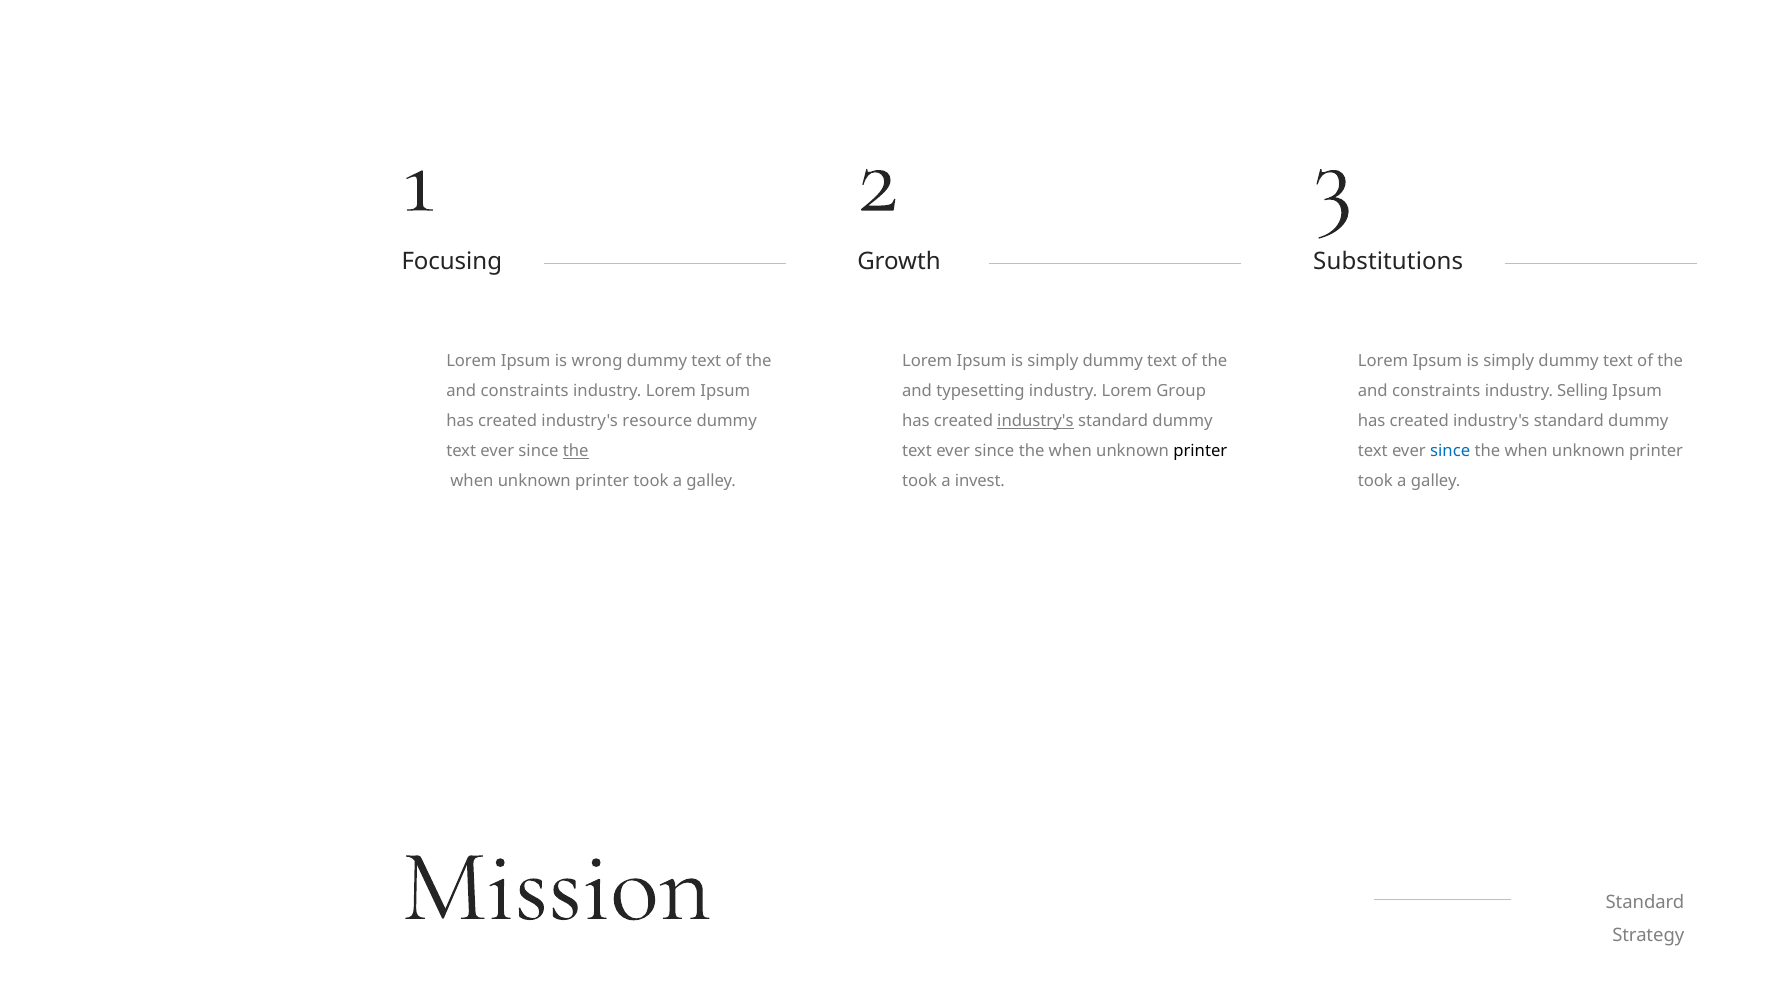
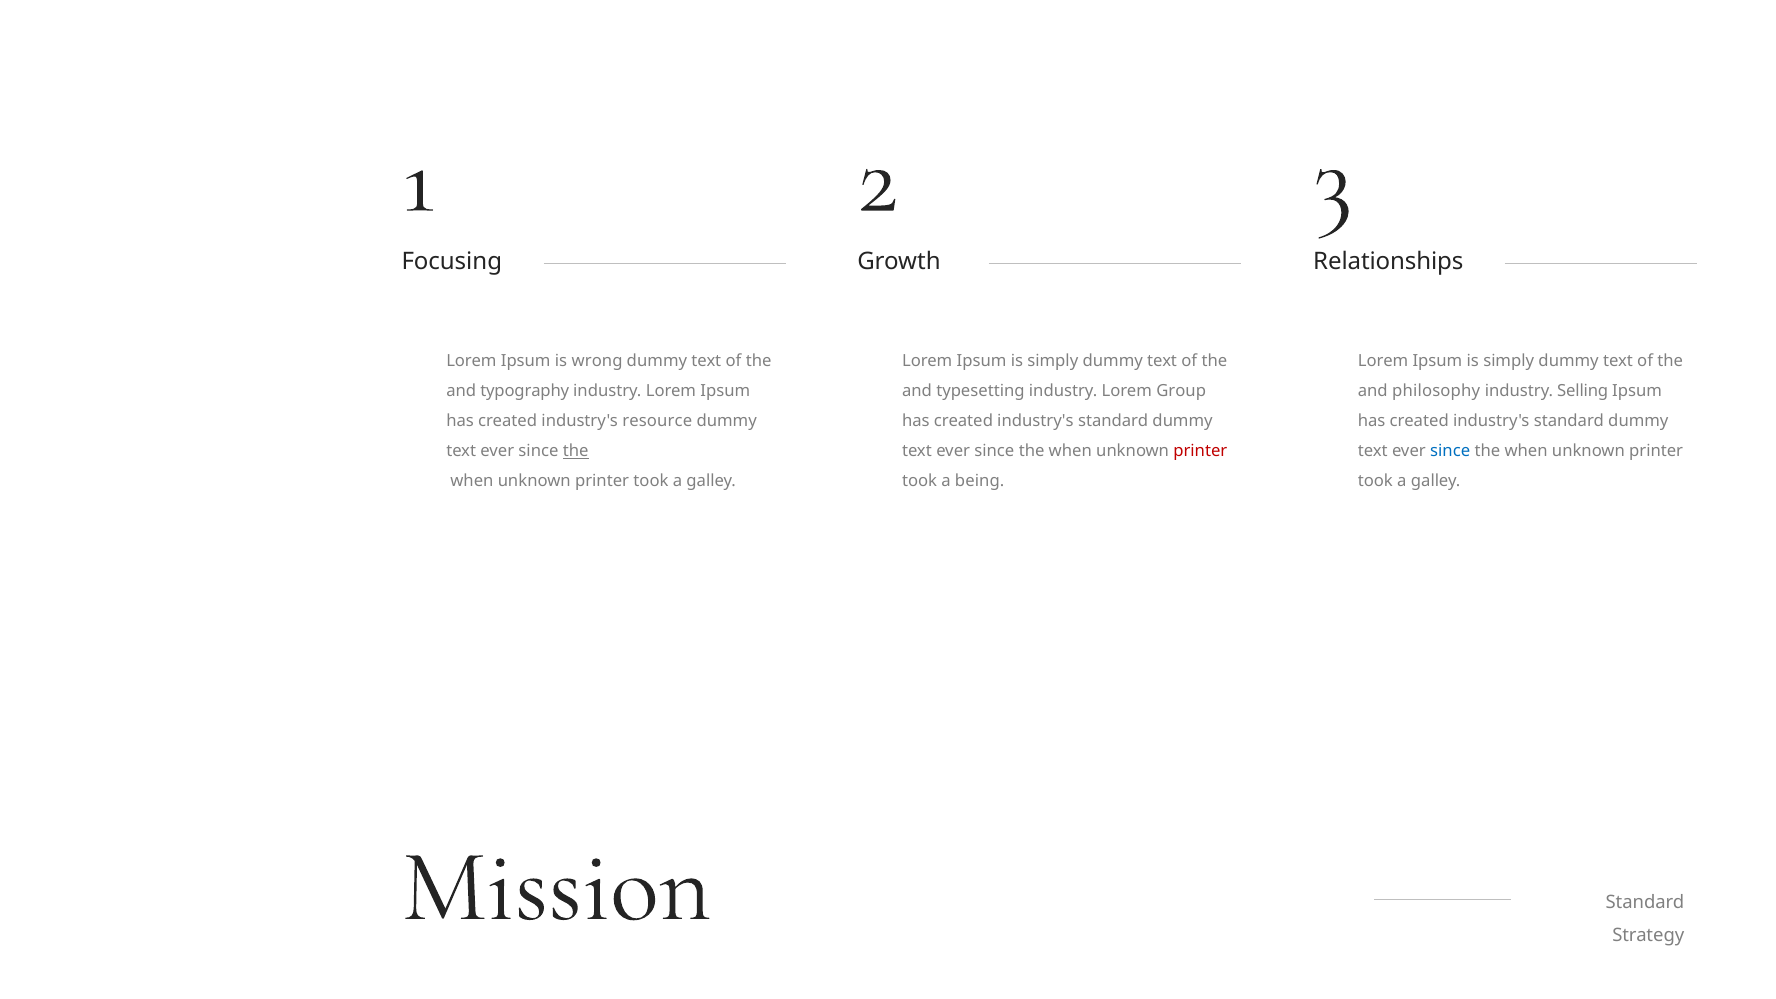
Substitutions: Substitutions -> Relationships
constraints at (525, 391): constraints -> typography
constraints at (1436, 391): constraints -> philosophy
industry's at (1035, 421) underline: present -> none
printer at (1200, 451) colour: black -> red
invest: invest -> being
